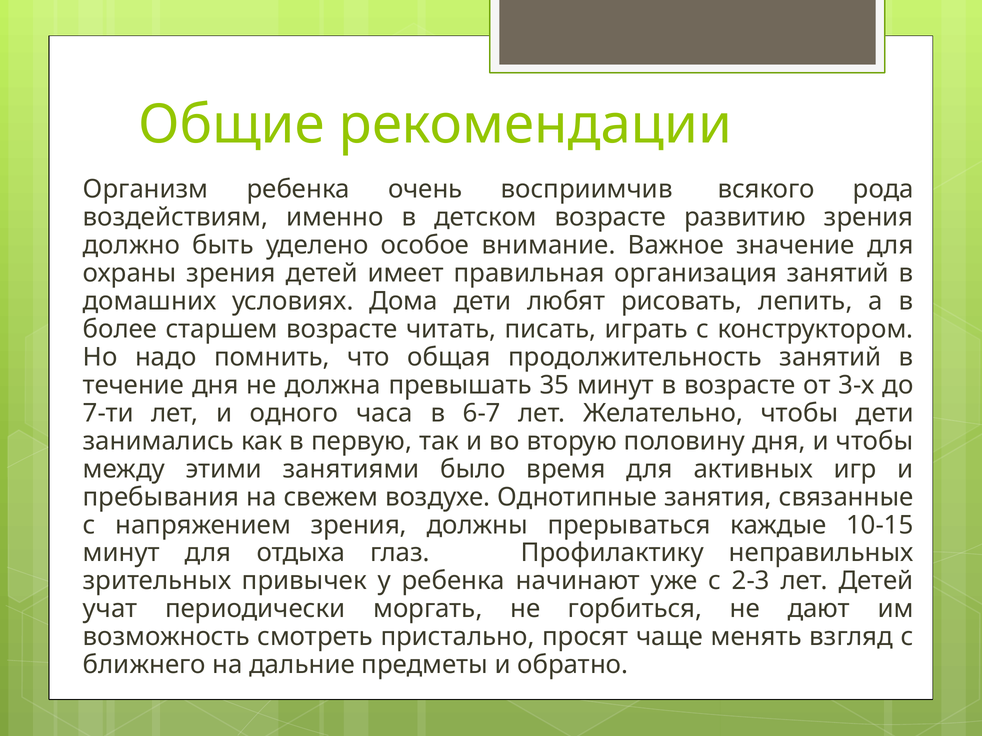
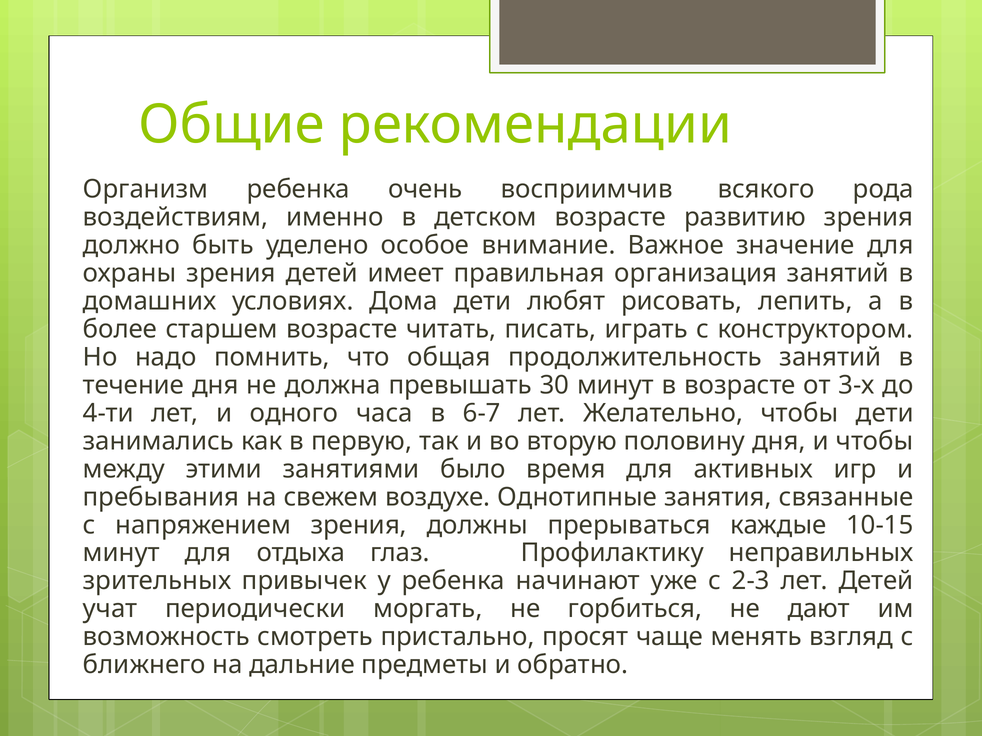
35: 35 -> 30
7-ти: 7-ти -> 4-ти
